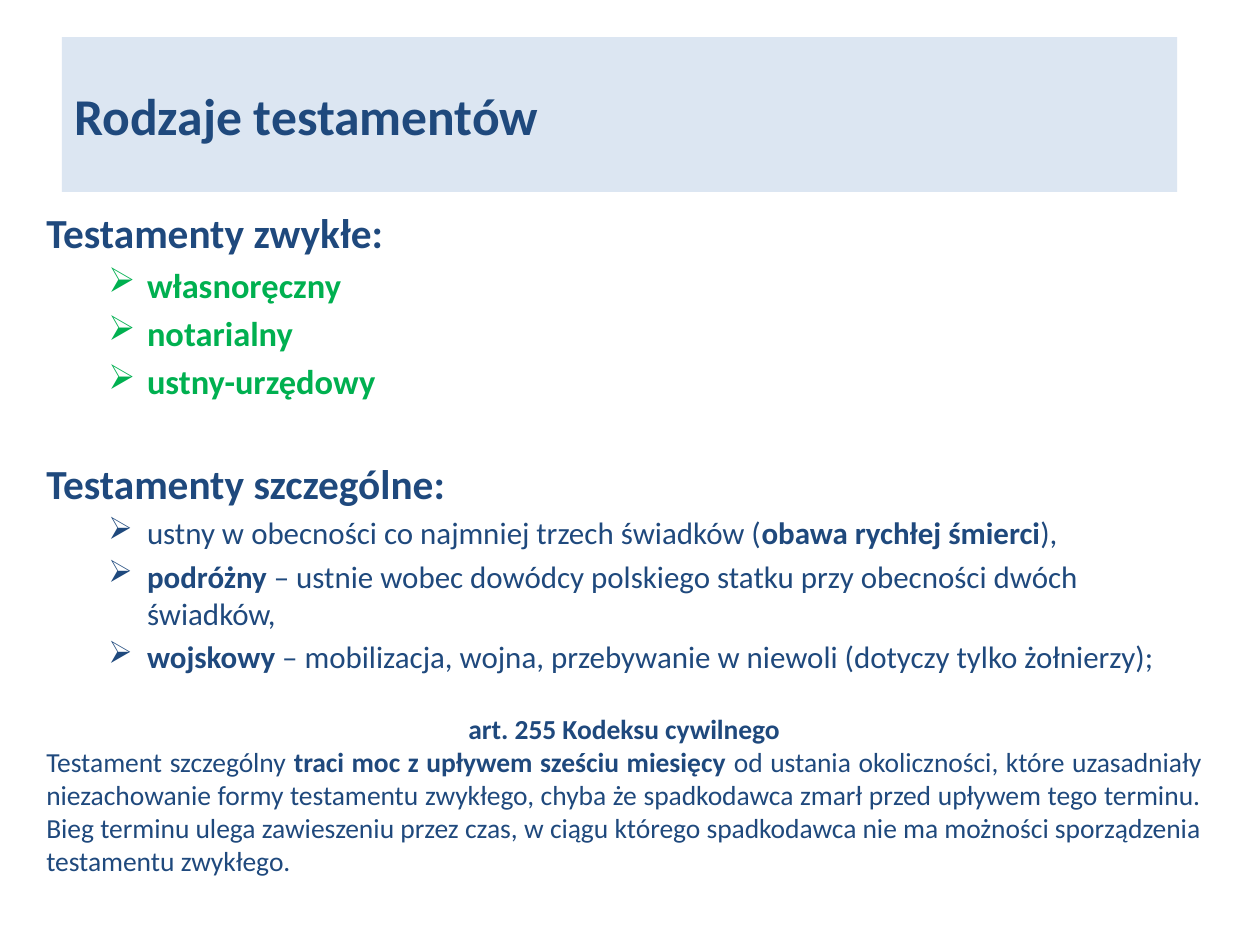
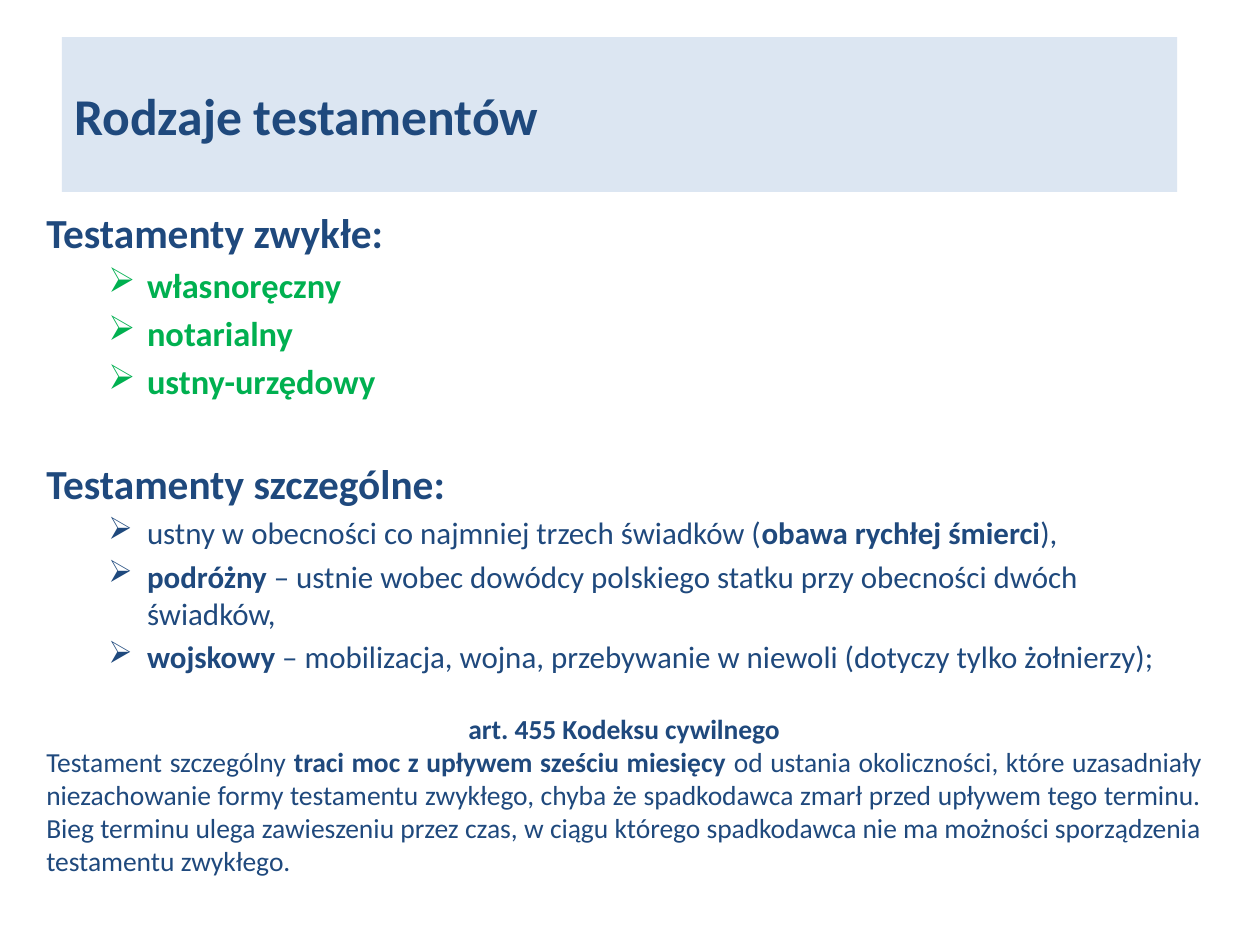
255: 255 -> 455
